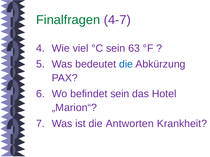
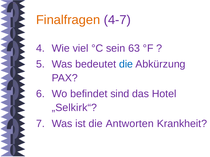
Finalfragen colour: green -> orange
befindet sein: sein -> sind
„Marion“: „Marion“ -> „Selkirk“
